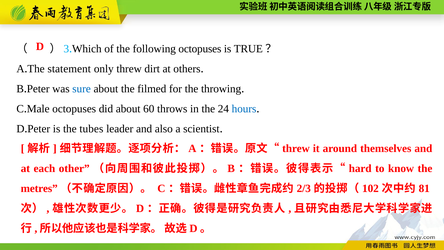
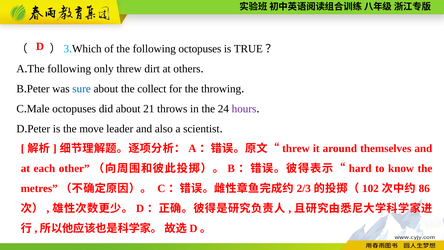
statement at (69, 69): statement -> following
filmed: filmed -> collect
60: 60 -> 21
hours colour: blue -> purple
tubes: tubes -> move
81: 81 -> 86
